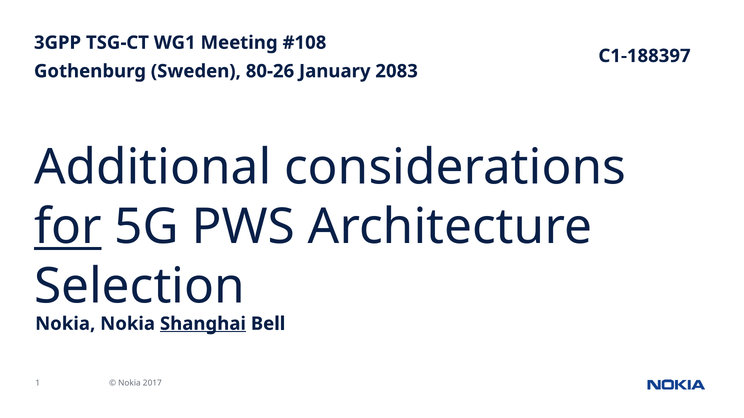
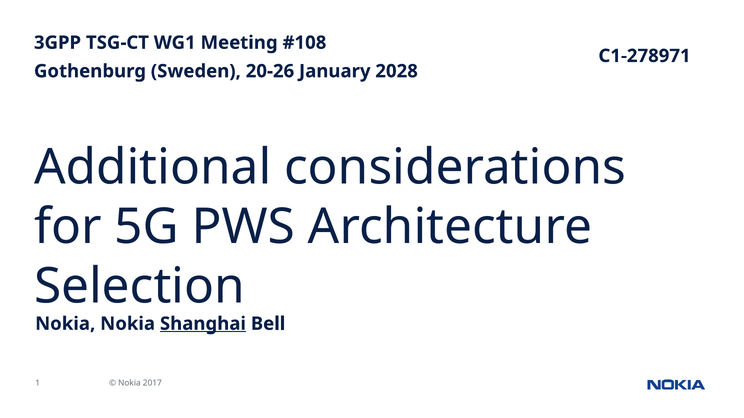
C1-188397: C1-188397 -> C1-278971
80-26: 80-26 -> 20-26
2083: 2083 -> 2028
for underline: present -> none
